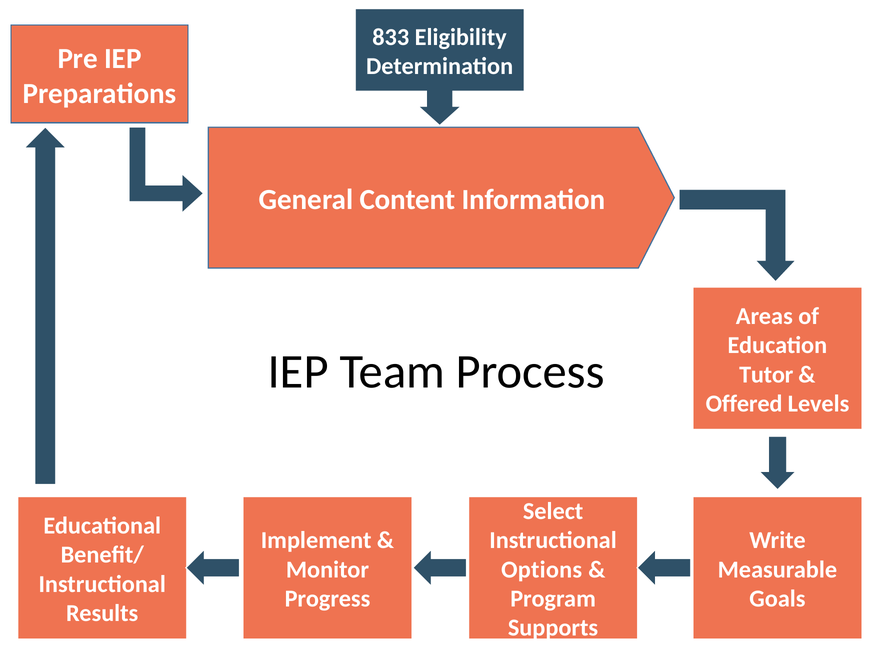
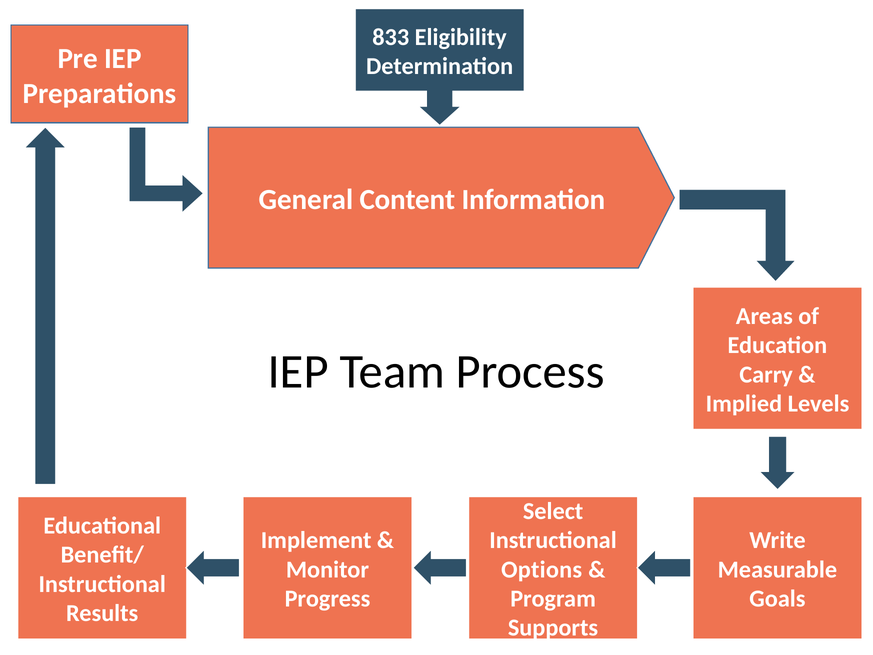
Tutor: Tutor -> Carry
Offered: Offered -> Implied
